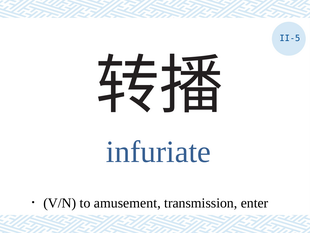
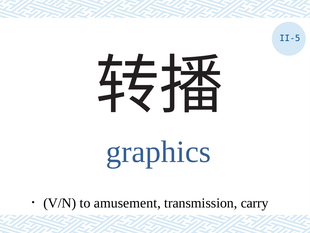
infuriate: infuriate -> graphics
enter: enter -> carry
